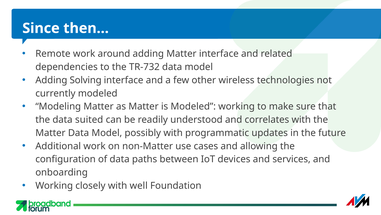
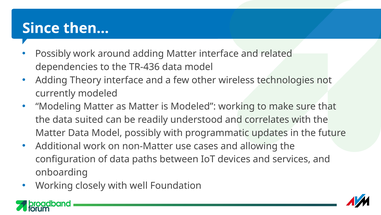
Remote at (53, 54): Remote -> Possibly
TR-732: TR-732 -> TR-436
Solving: Solving -> Theory
